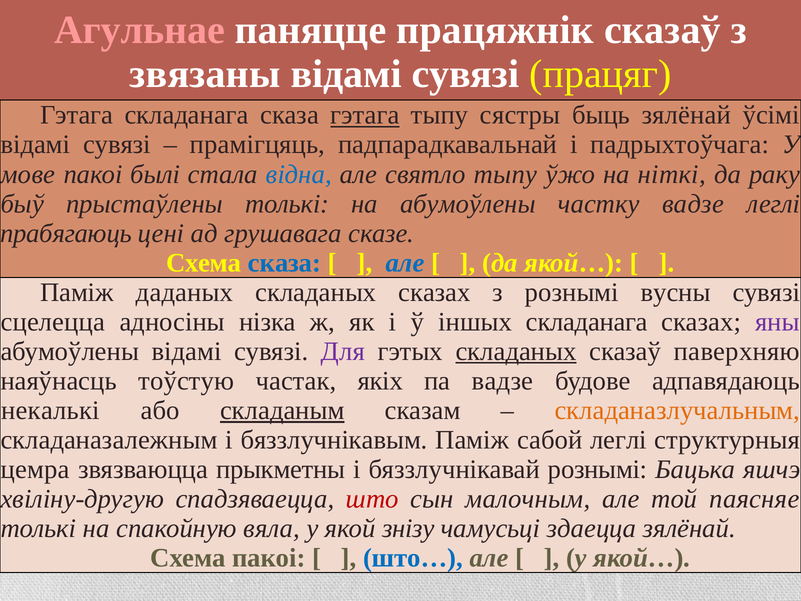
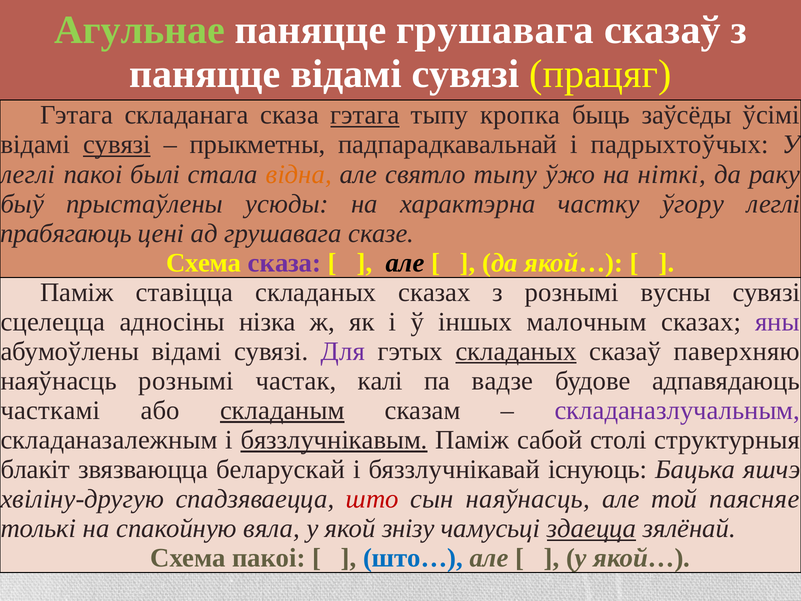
Агульнае colour: pink -> light green
паняцце працяжнік: працяжнік -> грушавага
звязаны at (205, 74): звязаны -> паняцце
сястры: сястры -> кропка
быць зялёнай: зялёнай -> заўсёды
сувязі at (117, 145) underline: none -> present
прамігцяць: прамігцяць -> прыкметны
падрыхтоўчага: падрыхтоўчага -> падрыхтоўчых
мове at (28, 174): мове -> леглі
відна colour: blue -> orange
прыстаўлены толькі: толькі -> усюды
на абумоўлены: абумоўлены -> характэрна
частку вадзе: вадзе -> ўгору
сказа at (285, 263) colour: blue -> purple
але at (405, 263) colour: blue -> black
даданых: даданых -> ставіцца
іншых складанага: складанага -> малочным
наяўнасць тоўстую: тоўстую -> рознымі
якіх: якіх -> калі
некалькі: некалькі -> часткамі
складаназлучальным colour: orange -> purple
бяззлучнікавым underline: none -> present
сабой леглі: леглі -> столі
цемра: цемра -> блакіт
прыкметны: прыкметны -> беларускай
бяззлучнікавай рознымі: рознымі -> існуюць
сын малочным: малочным -> наяўнасць
здаецца underline: none -> present
